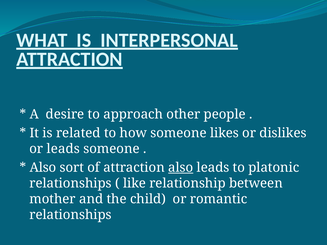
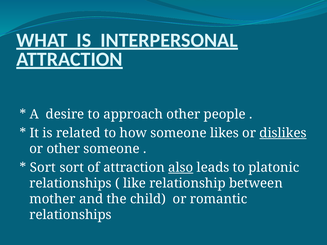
dislikes underline: none -> present
or leads: leads -> other
Also at (43, 168): Also -> Sort
